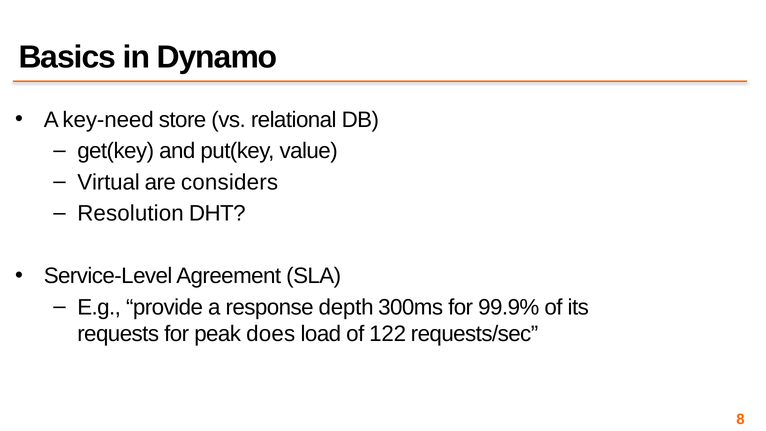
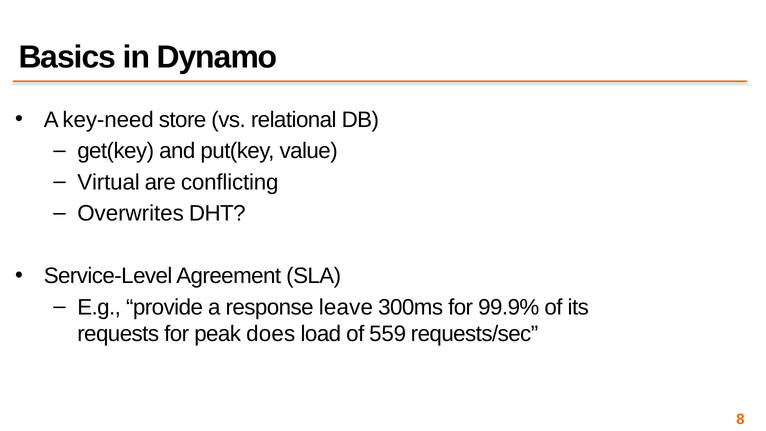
considers: considers -> conflicting
Resolution: Resolution -> Overwrites
depth: depth -> leave
122: 122 -> 559
